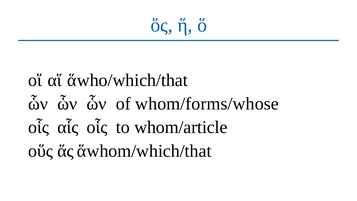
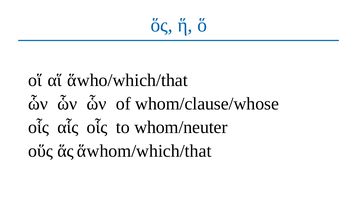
whom/forms/whose: whom/forms/whose -> whom/clause/whose
whom/article: whom/article -> whom/neuter
